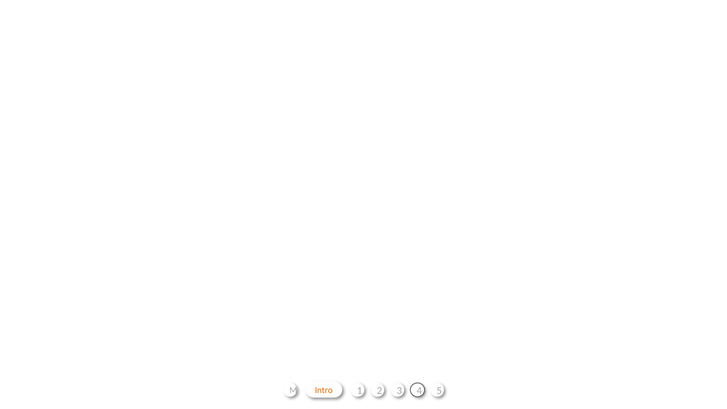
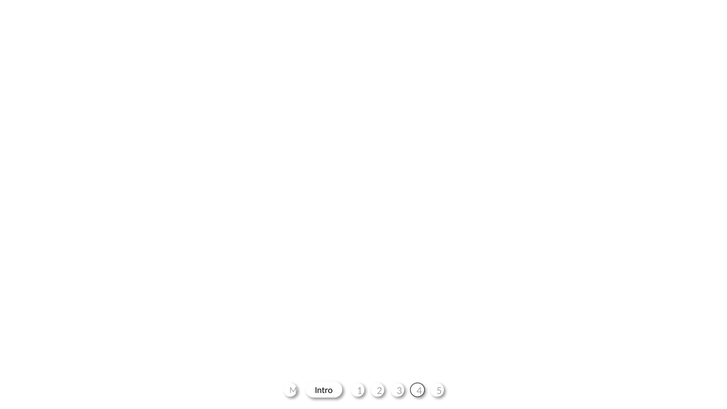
Intro colour: orange -> black
